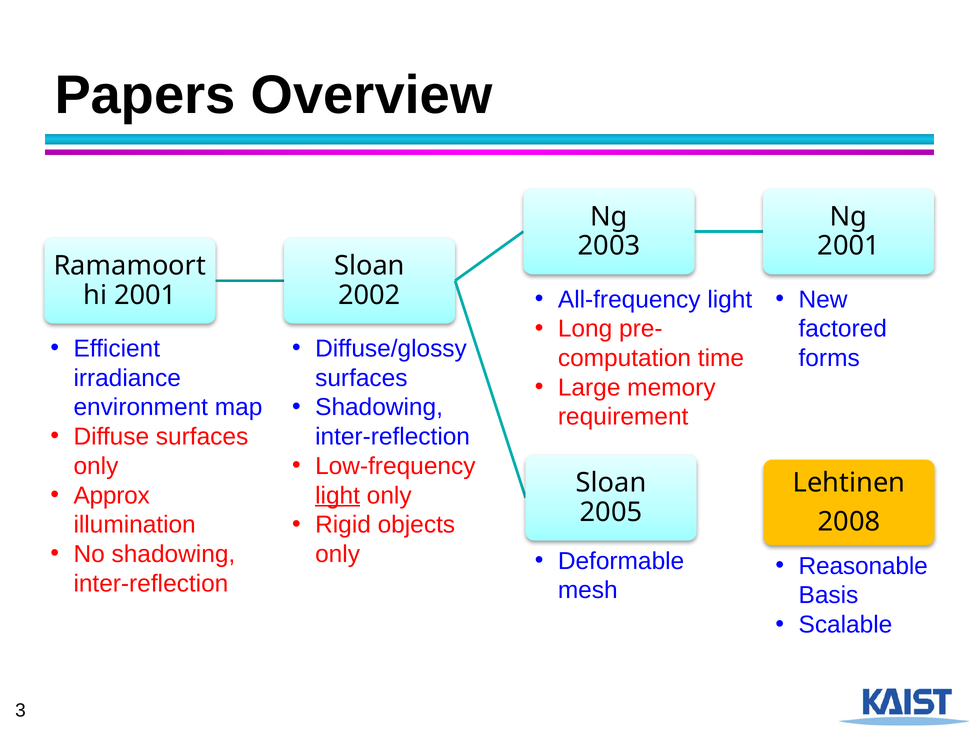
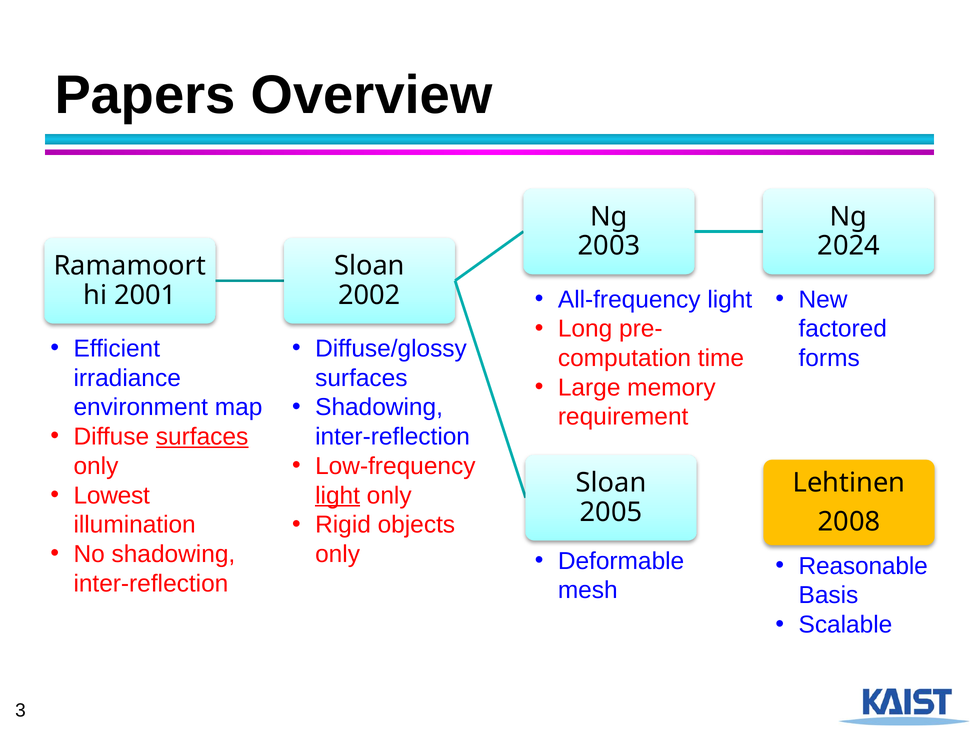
2001 at (849, 246): 2001 -> 2024
surfaces at (202, 437) underline: none -> present
Approx: Approx -> Lowest
